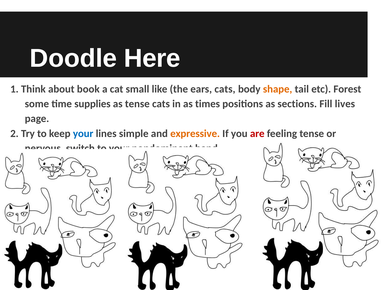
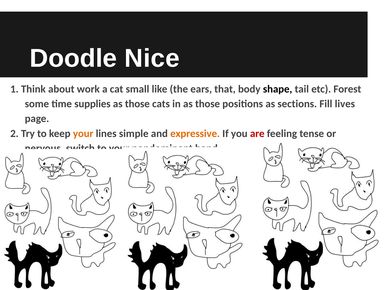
Here: Here -> Nice
book: book -> work
ears cats: cats -> that
shape colour: orange -> black
tense at (137, 104): tense -> those
in as times: times -> those
your at (83, 134) colour: blue -> orange
